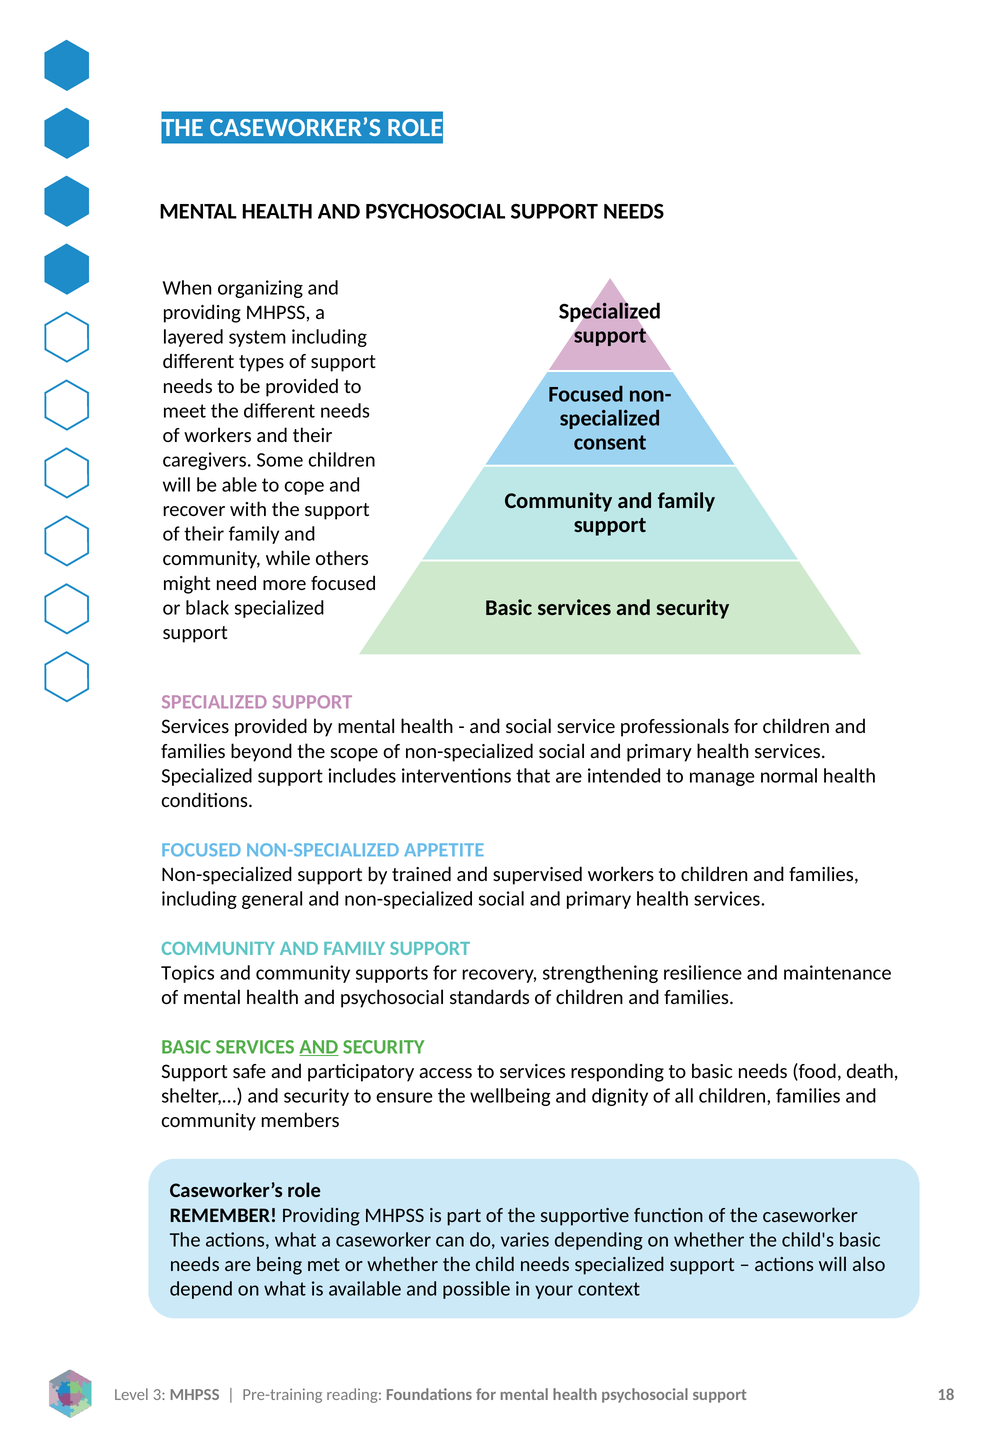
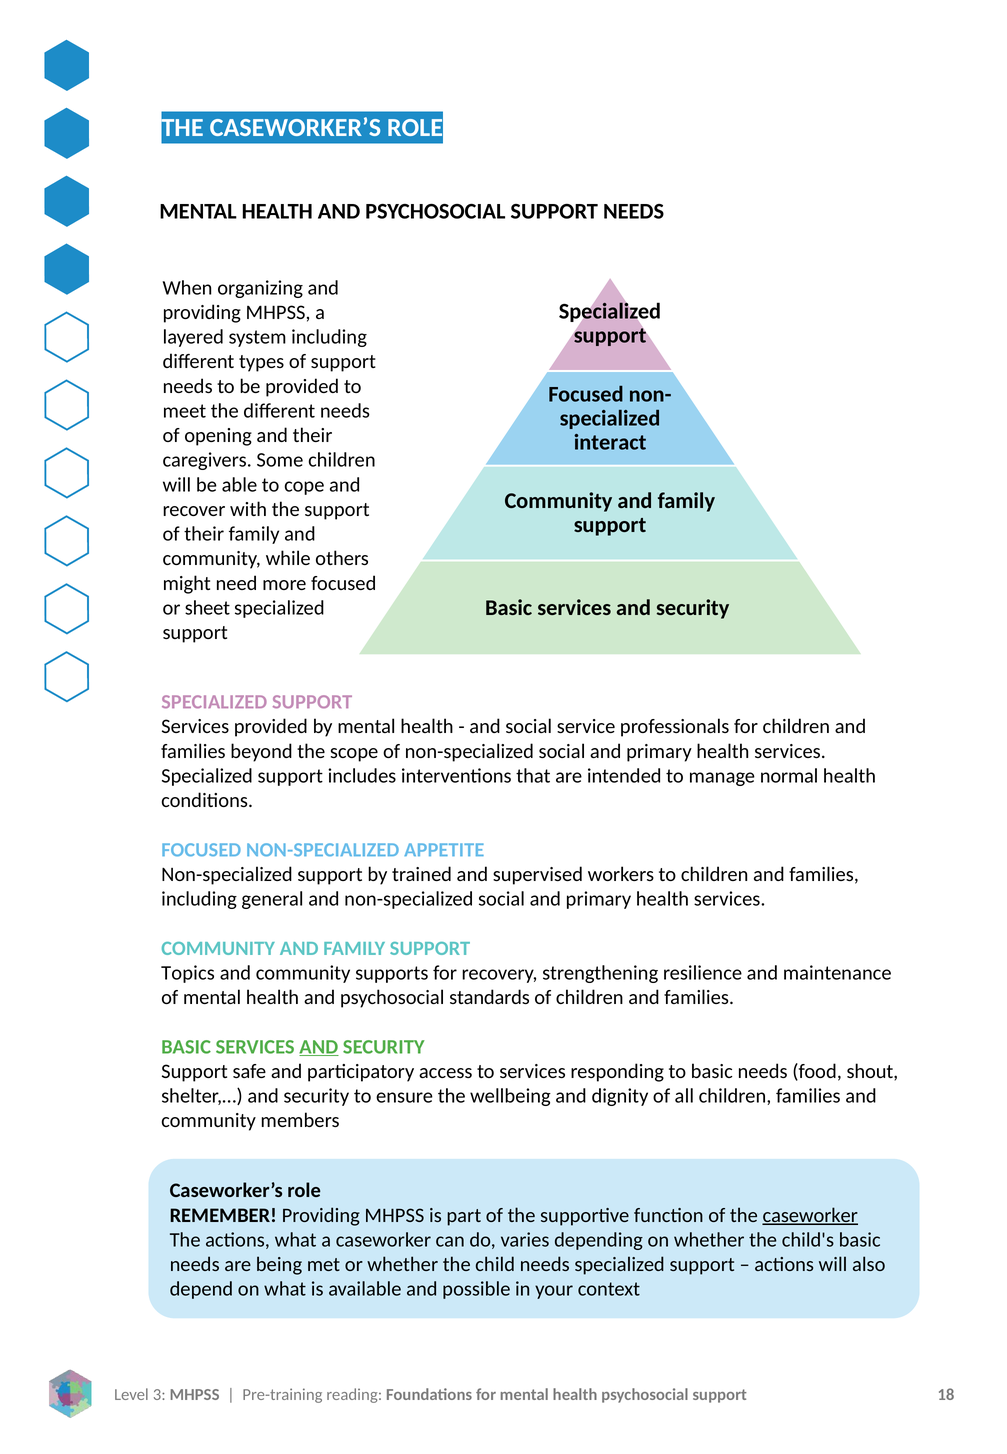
of workers: workers -> opening
consent: consent -> interact
black: black -> sheet
death: death -> shout
caseworker at (810, 1216) underline: none -> present
